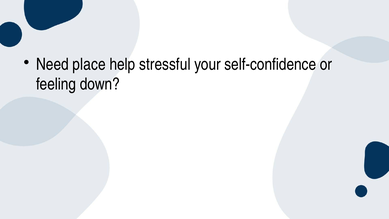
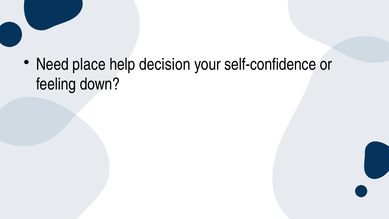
stressful: stressful -> decision
